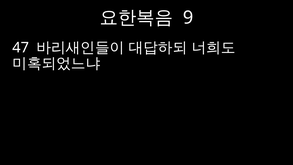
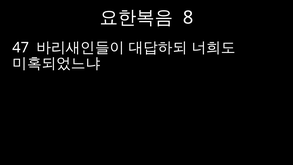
9: 9 -> 8
